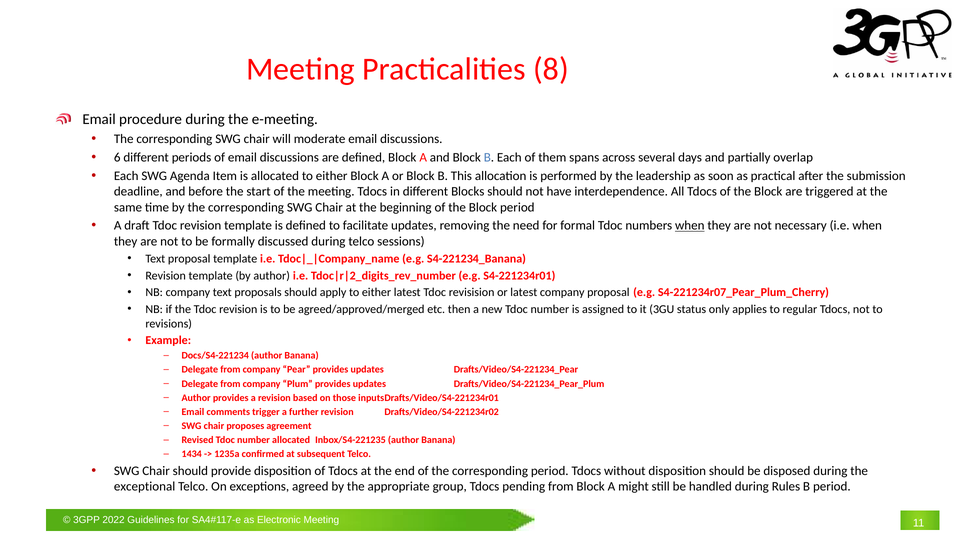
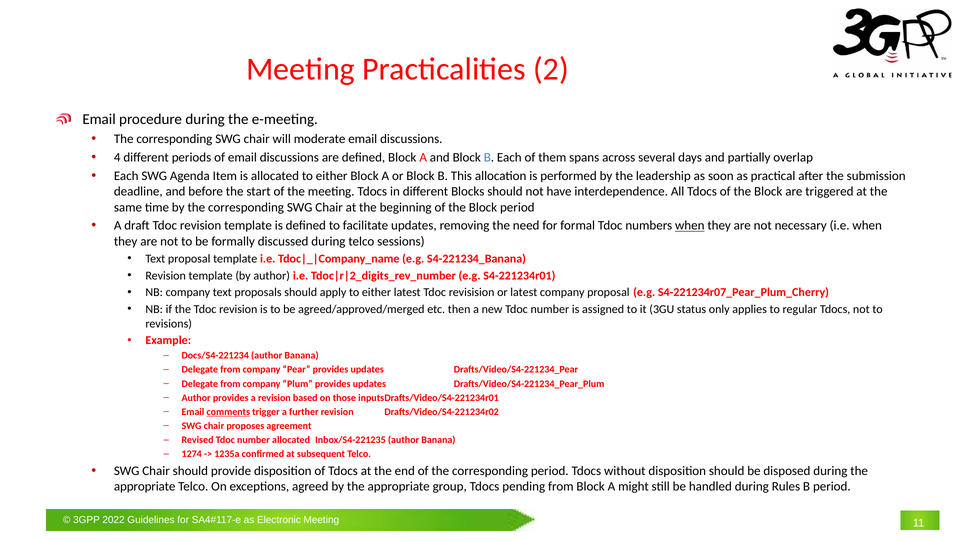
8: 8 -> 2
6: 6 -> 4
comments underline: none -> present
1434: 1434 -> 1274
exceptional at (145, 487): exceptional -> appropriate
